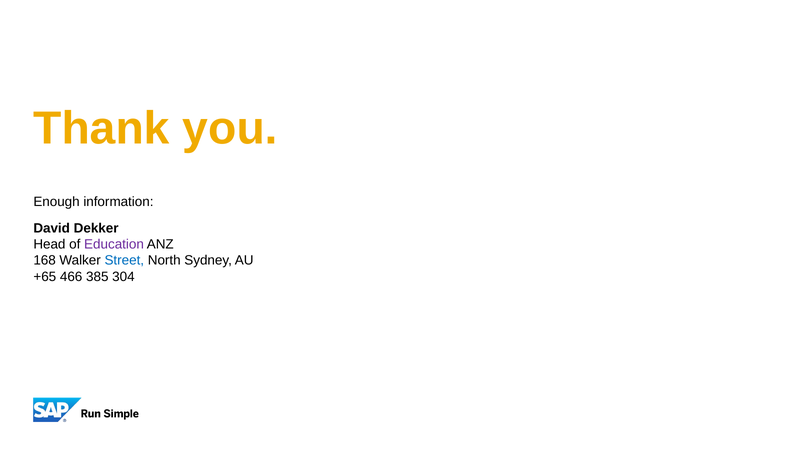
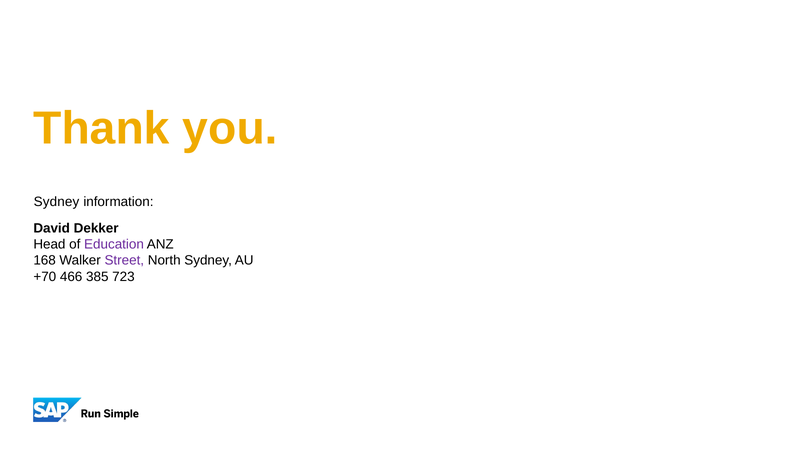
Enough at (57, 202): Enough -> Sydney
Street colour: blue -> purple
+65: +65 -> +70
304: 304 -> 723
